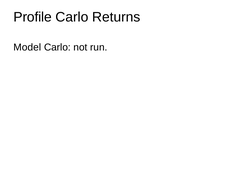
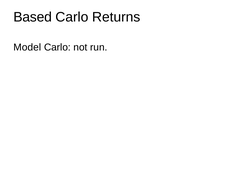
Profile: Profile -> Based
